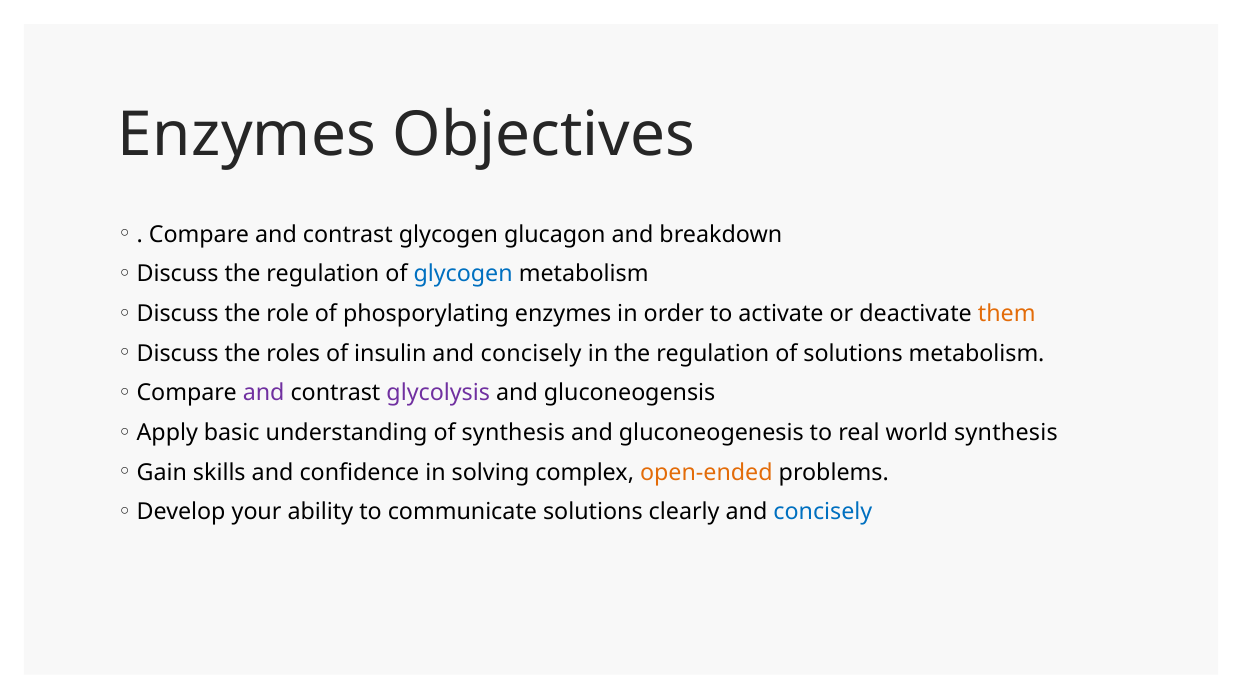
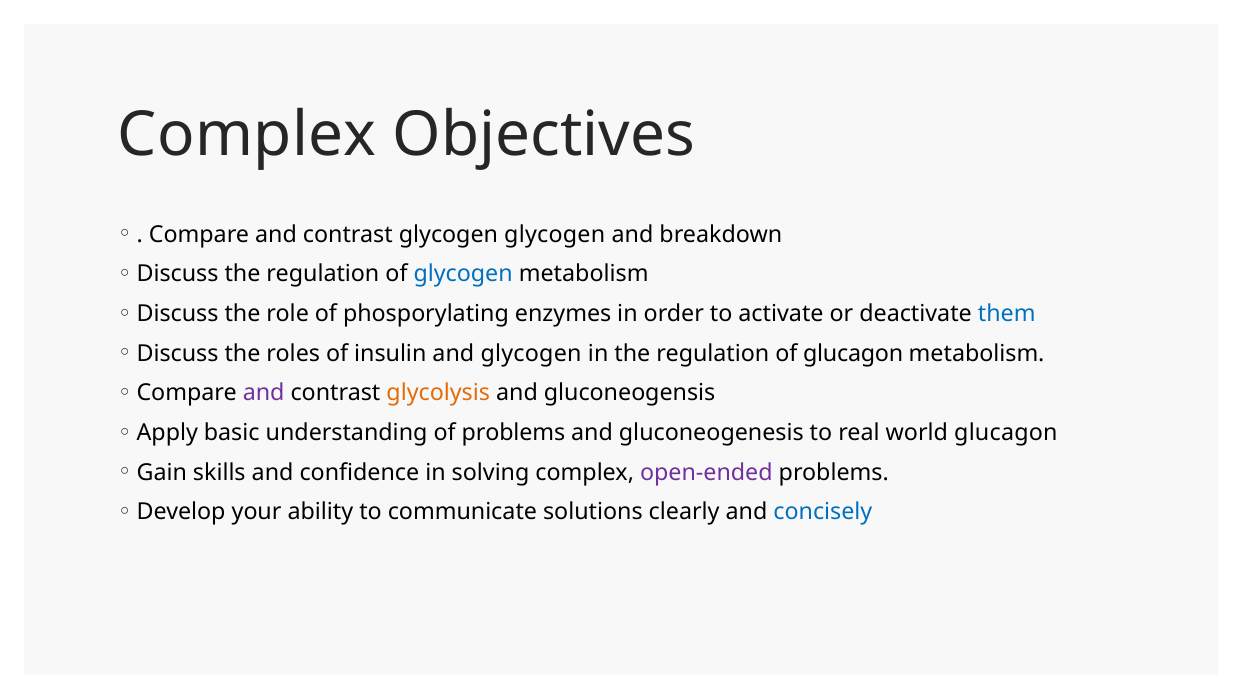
Enzymes at (247, 135): Enzymes -> Complex
glycogen glucagon: glucagon -> glycogen
them colour: orange -> blue
insulin and concisely: concisely -> glycogen
of solutions: solutions -> glucagon
glycolysis colour: purple -> orange
of synthesis: synthesis -> problems
world synthesis: synthesis -> glucagon
open-ended colour: orange -> purple
